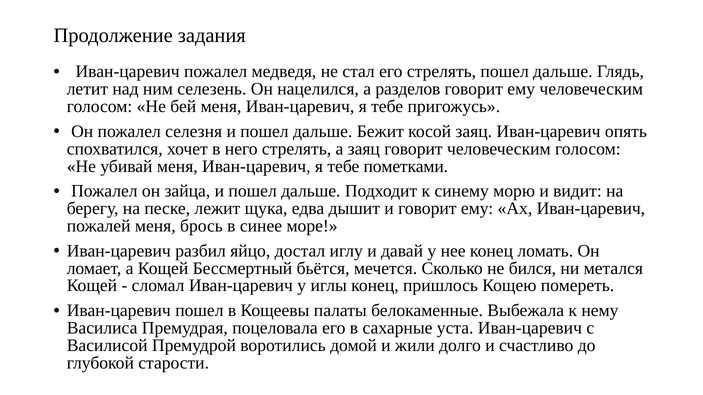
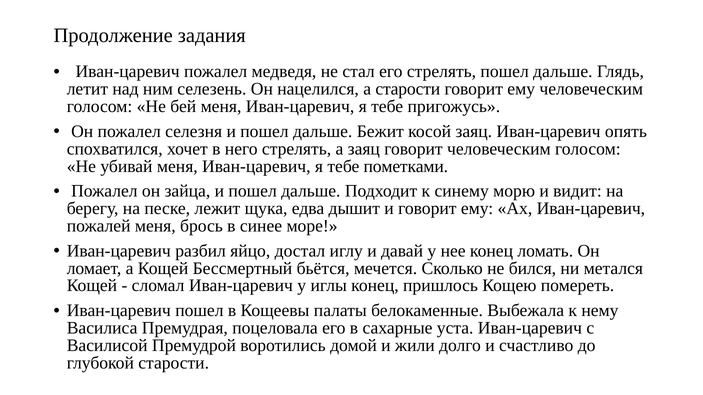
а разделов: разделов -> старости
